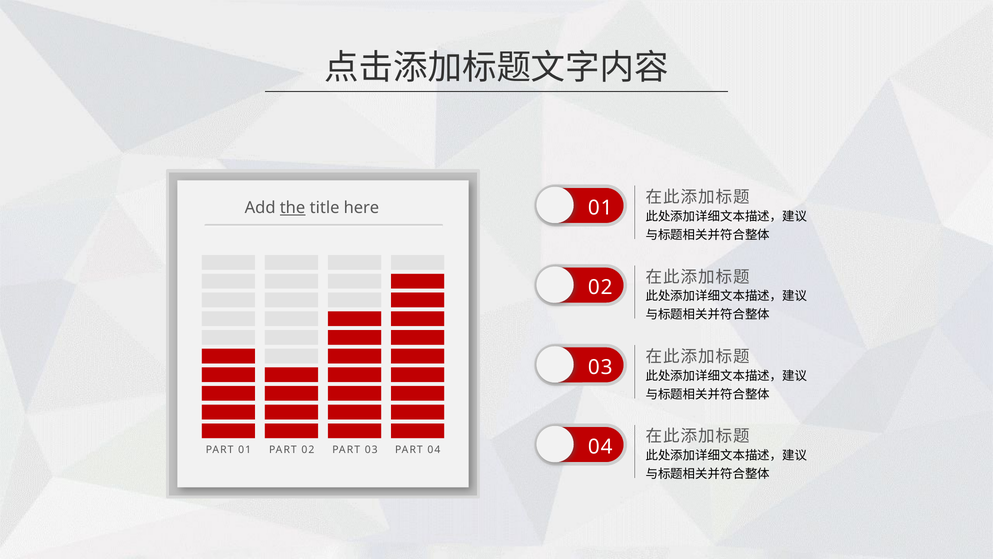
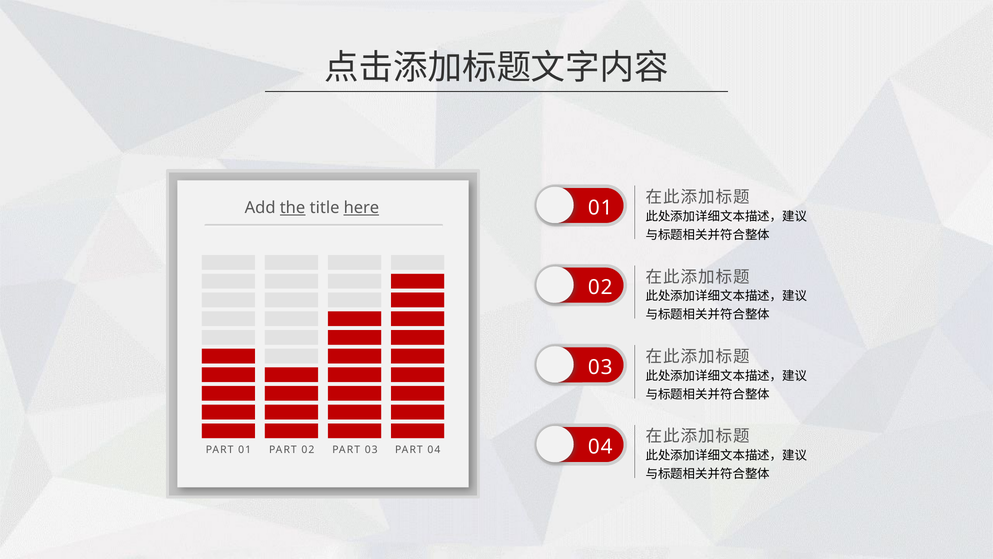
here underline: none -> present
